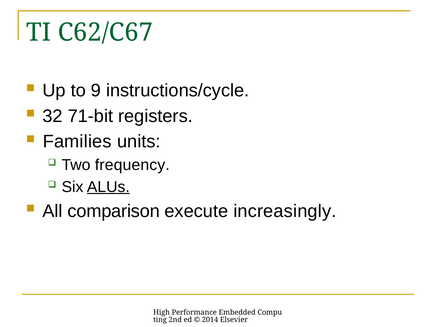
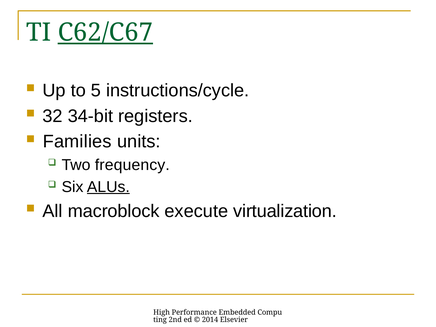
C62/C67 underline: none -> present
9: 9 -> 5
71-bit: 71-bit -> 34-bit
comparison: comparison -> macroblock
increasingly: increasingly -> virtualization
